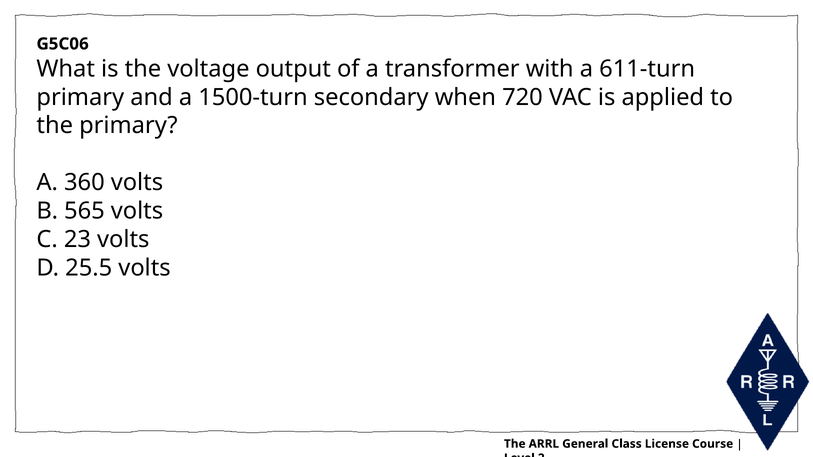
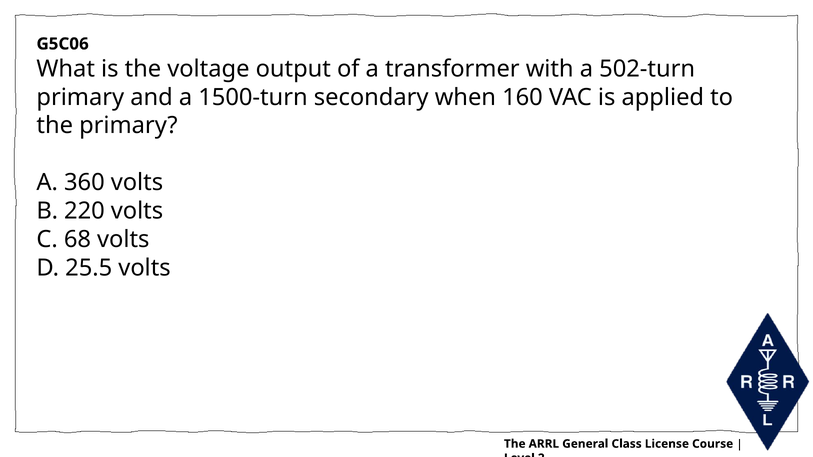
611-turn: 611-turn -> 502-turn
720: 720 -> 160
565: 565 -> 220
23: 23 -> 68
